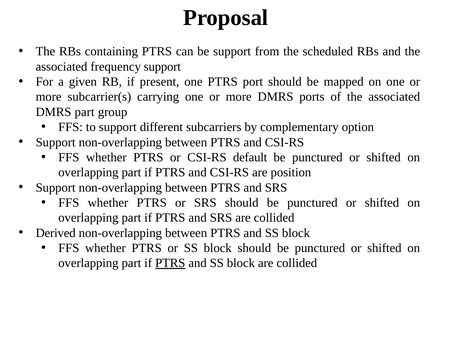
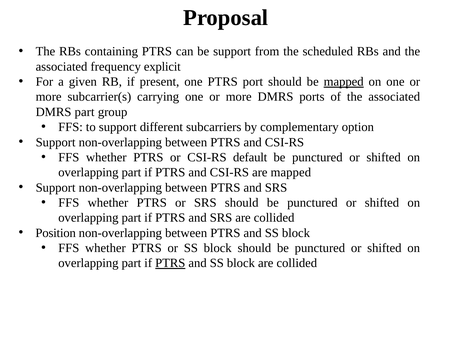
frequency support: support -> explicit
mapped at (344, 82) underline: none -> present
are position: position -> mapped
Derived: Derived -> Position
